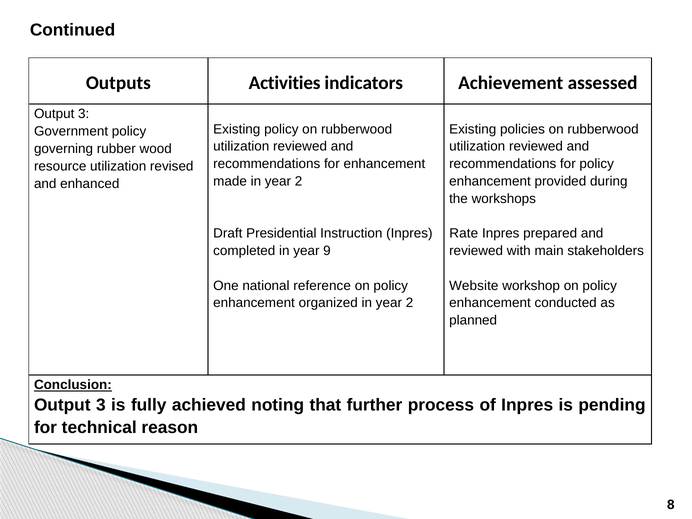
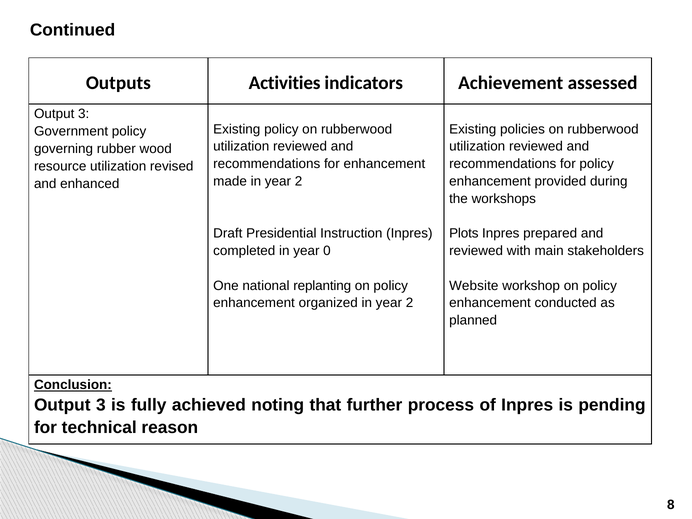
Rate: Rate -> Plots
9: 9 -> 0
reference: reference -> replanting
